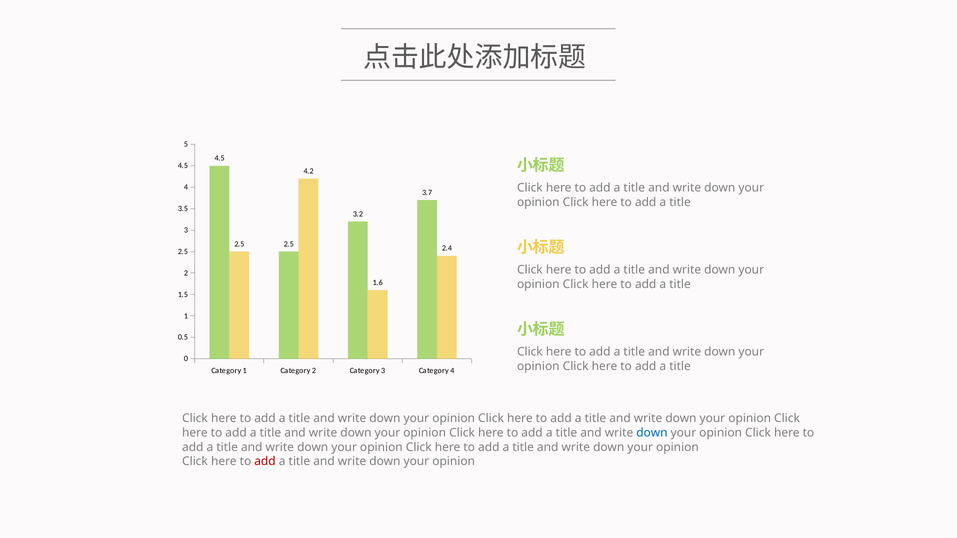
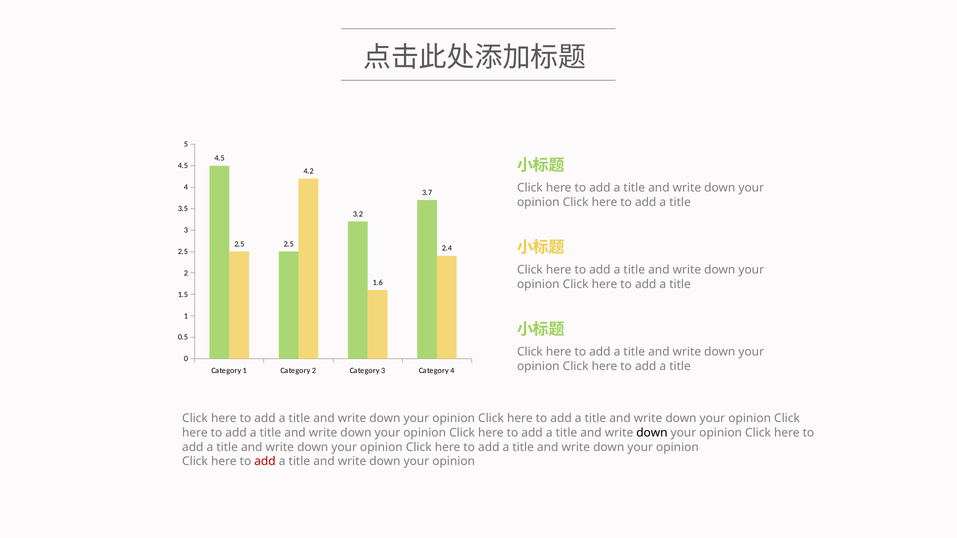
down at (652, 433) colour: blue -> black
